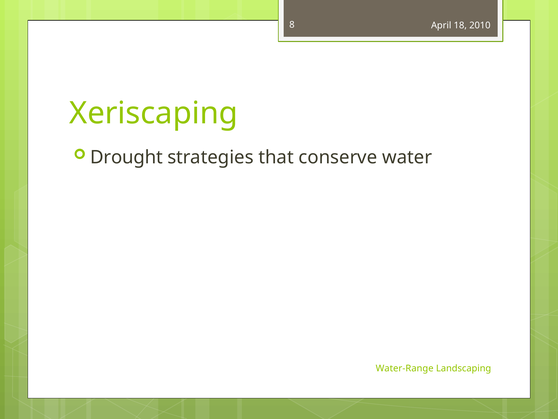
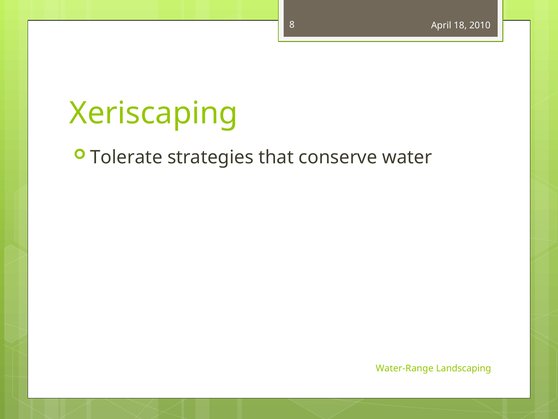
Drought: Drought -> Tolerate
